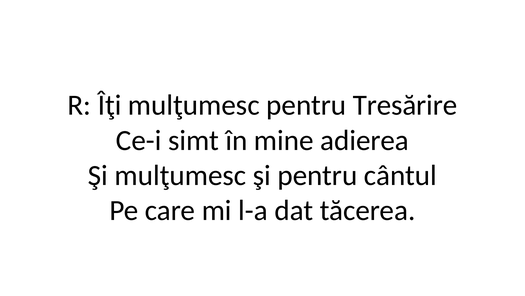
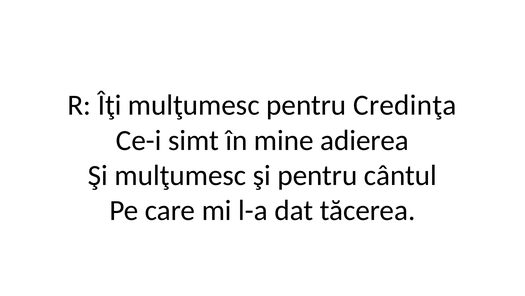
Tresărire: Tresărire -> Credinţa
